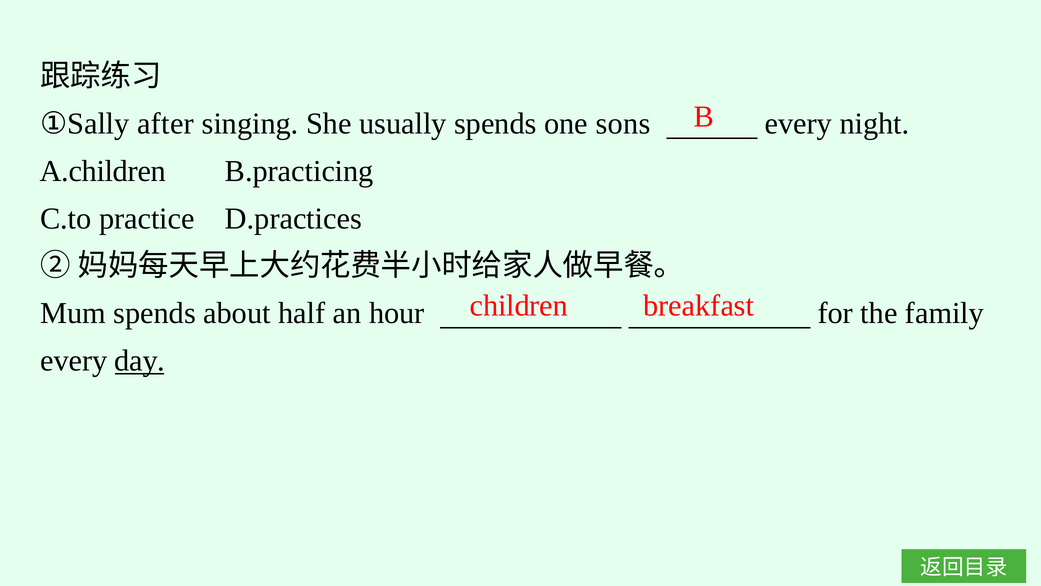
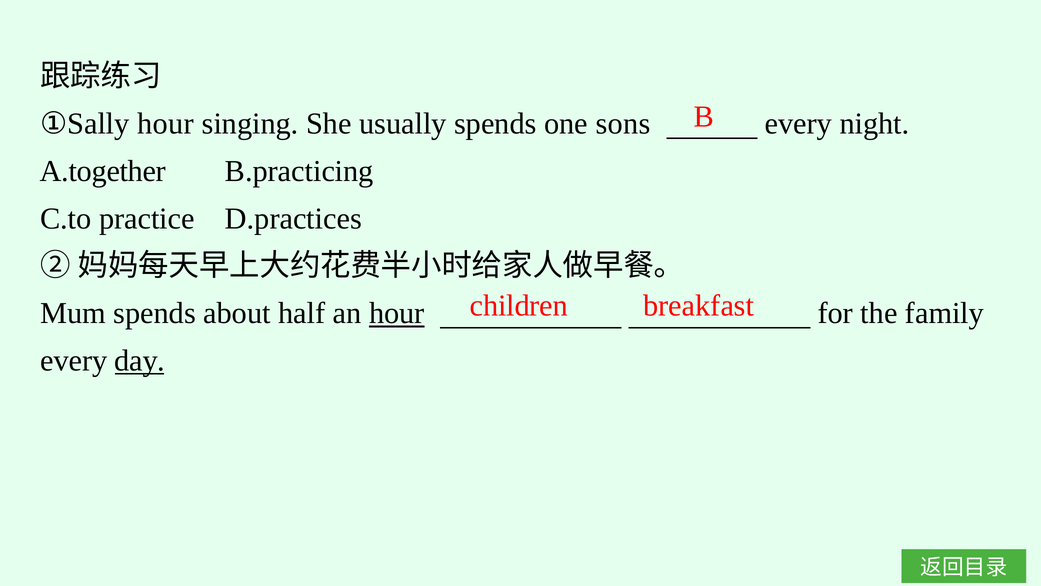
①Sally after: after -> hour
A.children: A.children -> A.together
hour at (397, 313) underline: none -> present
